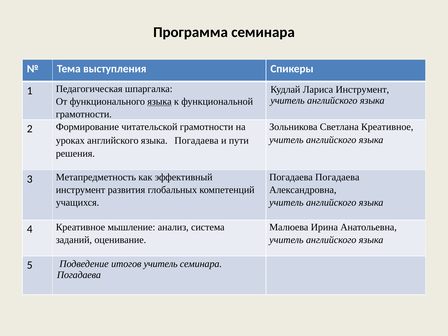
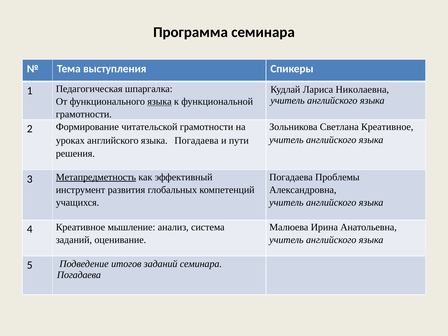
Лариса Инструмент: Инструмент -> Николаевна
Погадаева Погадаева: Погадаева -> Проблемы
Метапредметность underline: none -> present
итогов учитель: учитель -> заданий
